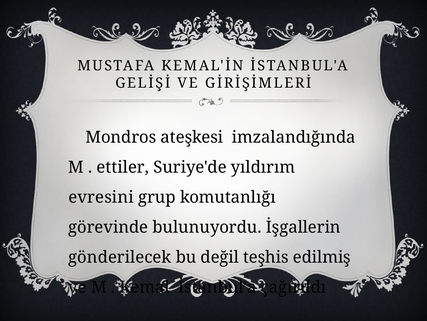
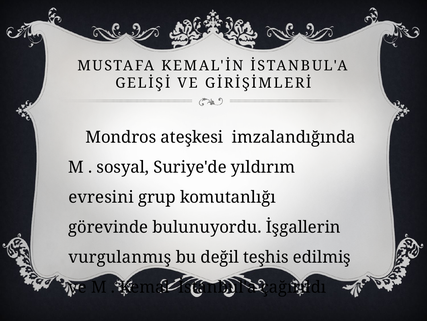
ettiler: ettiler -> sosyal
gönderilecek: gönderilecek -> vurgulanmış
